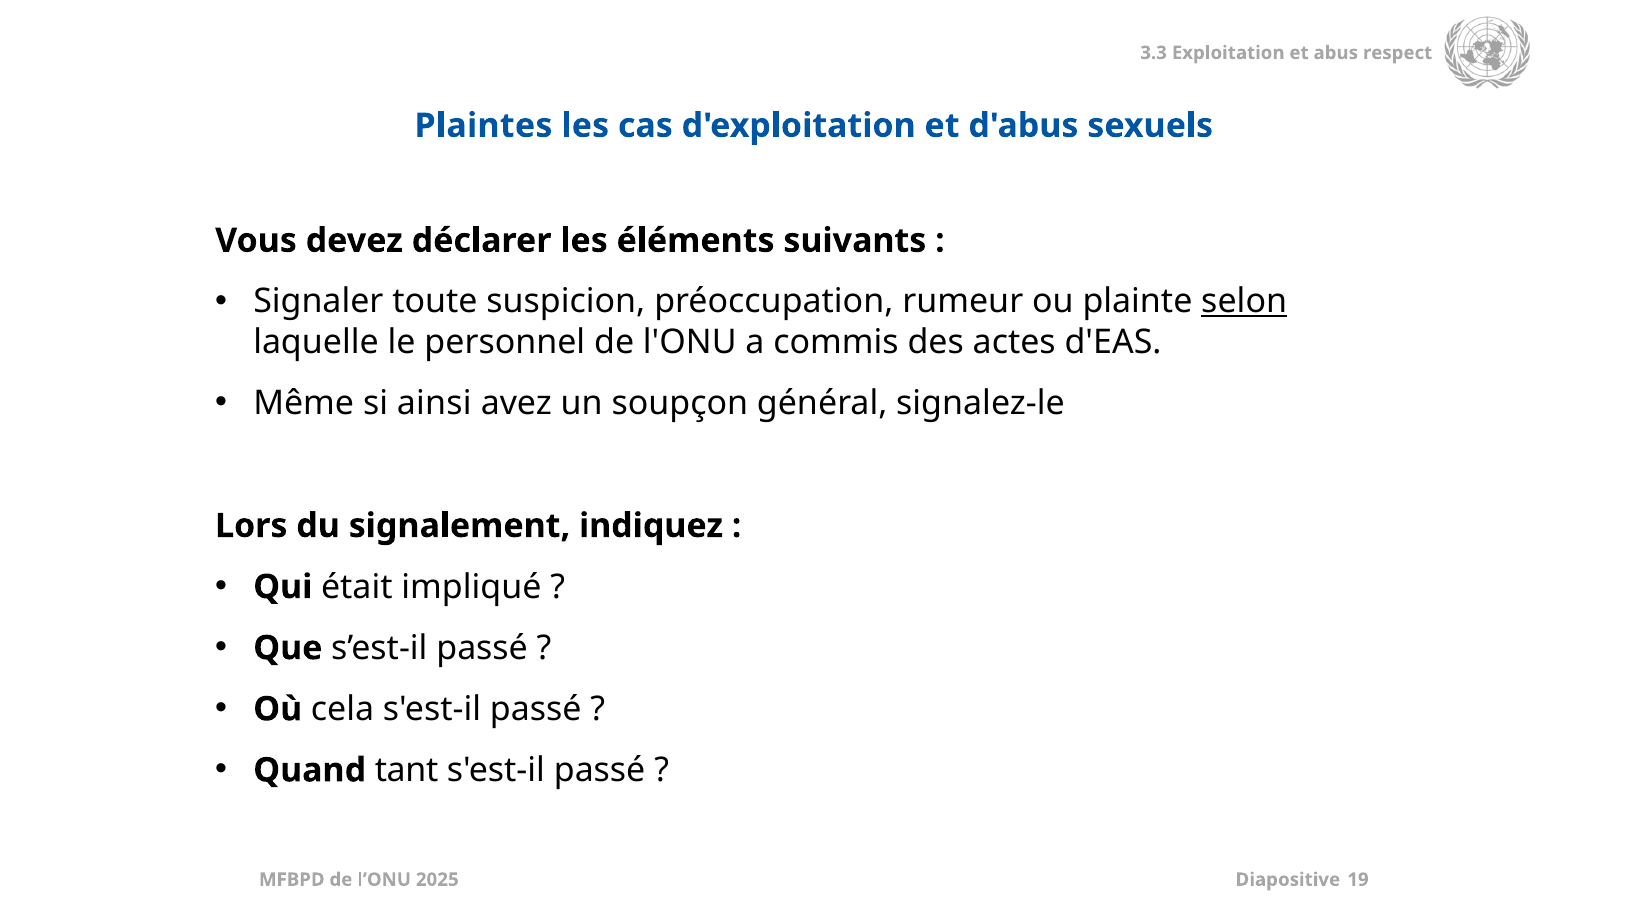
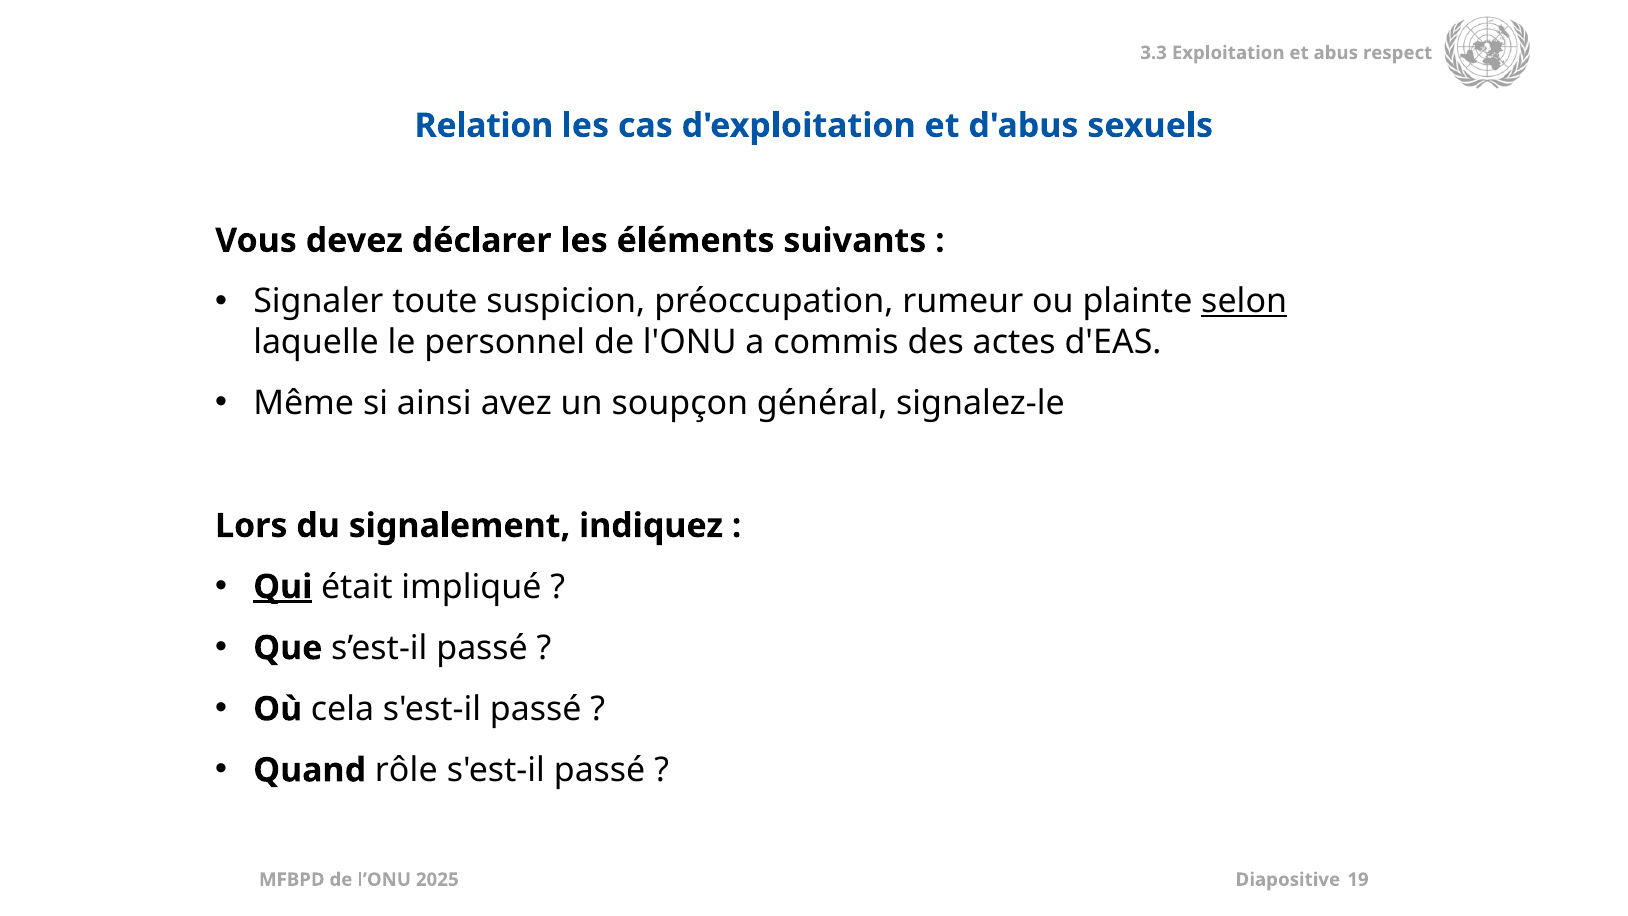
Plaintes: Plaintes -> Relation
Qui underline: none -> present
tant: tant -> rôle
